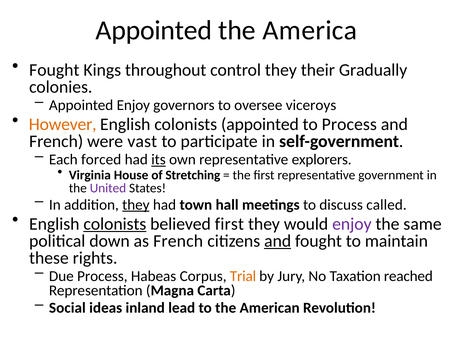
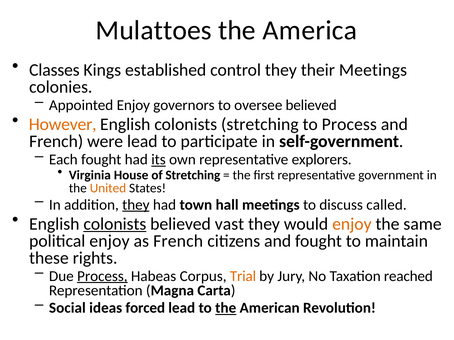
Appointed at (154, 30): Appointed -> Mulattoes
Fought at (54, 70): Fought -> Classes
throughout: throughout -> established
their Gradually: Gradually -> Meetings
oversee viceroys: viceroys -> believed
colonists appointed: appointed -> stretching
were vast: vast -> lead
Each forced: forced -> fought
United colour: purple -> orange
believed first: first -> vast
enjoy at (352, 224) colour: purple -> orange
political down: down -> enjoy
and at (278, 241) underline: present -> none
Process at (102, 276) underline: none -> present
inland: inland -> forced
the at (226, 308) underline: none -> present
